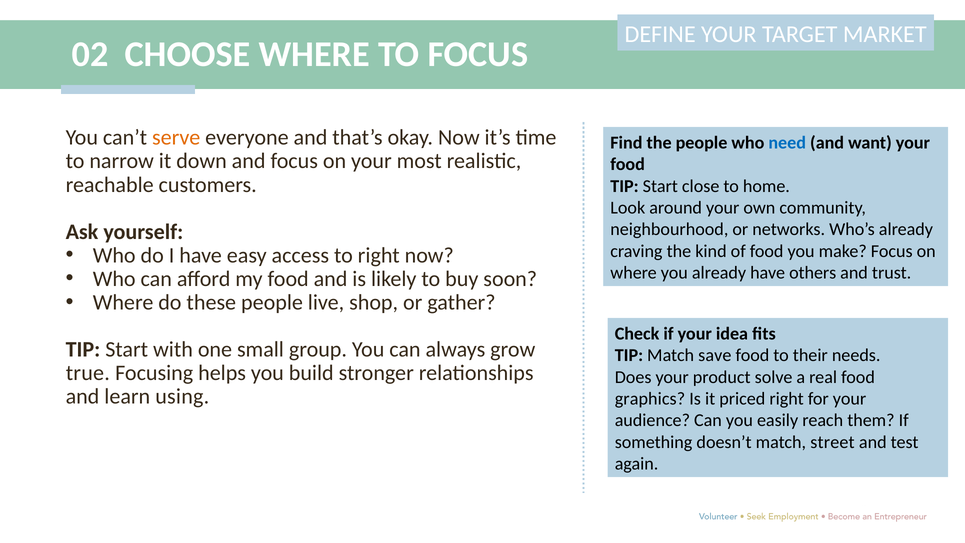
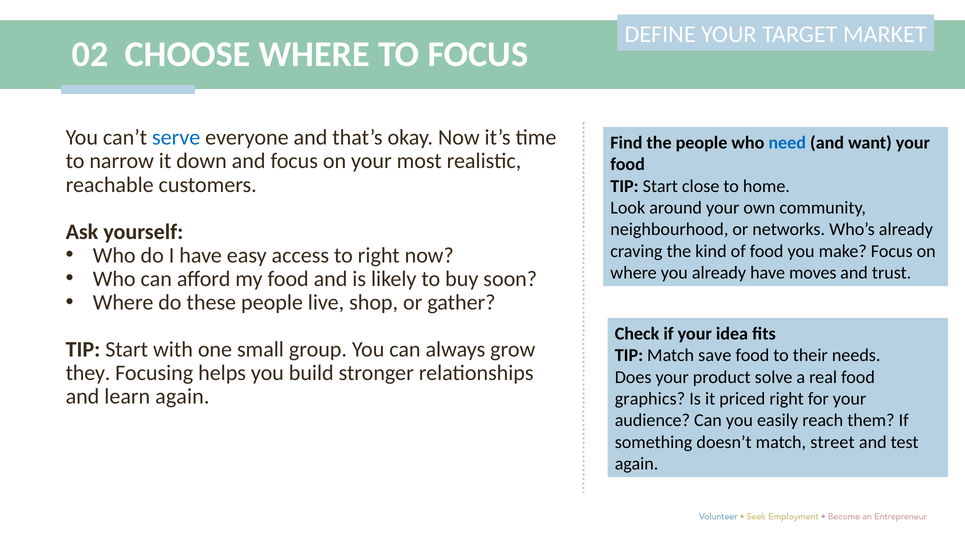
serve colour: orange -> blue
others: others -> moves
true: true -> they
learn using: using -> again
